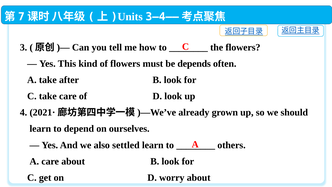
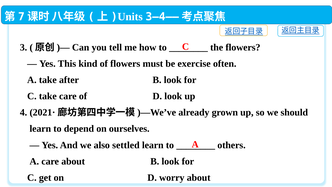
depends: depends -> exercise
